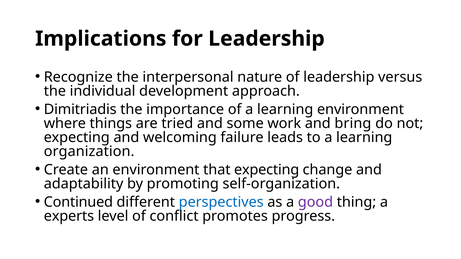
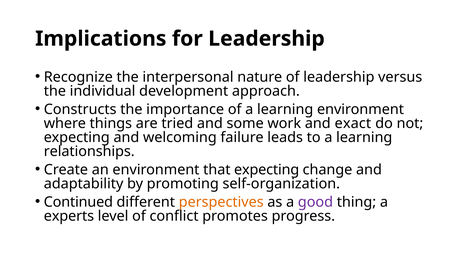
Dimitriadis: Dimitriadis -> Constructs
bring: bring -> exact
organization: organization -> relationships
perspectives colour: blue -> orange
